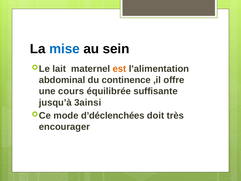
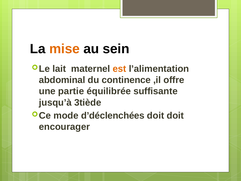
mise colour: blue -> orange
cours: cours -> partie
3ainsi: 3ainsi -> 3tiède
doit très: très -> doit
